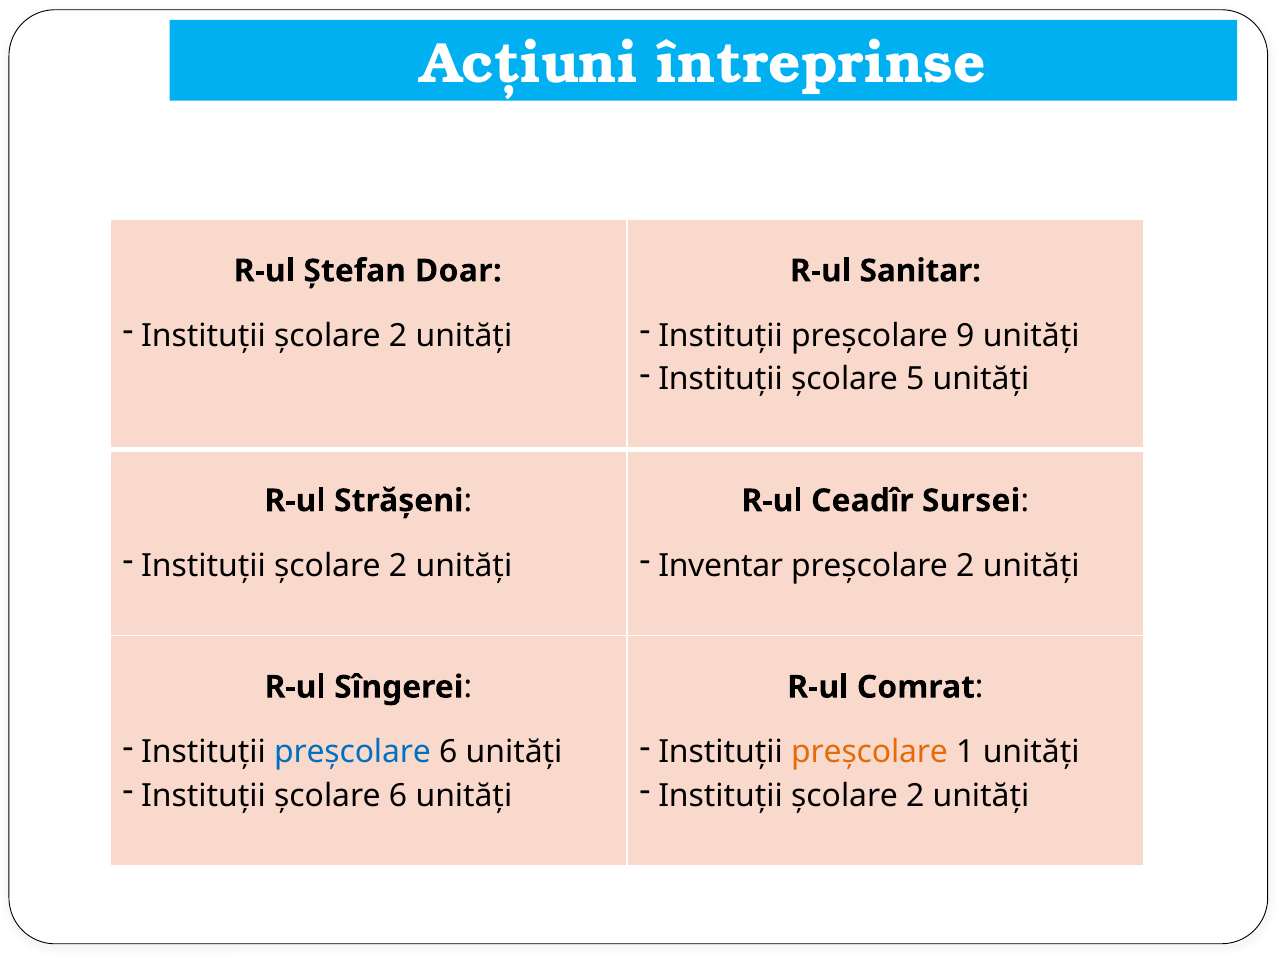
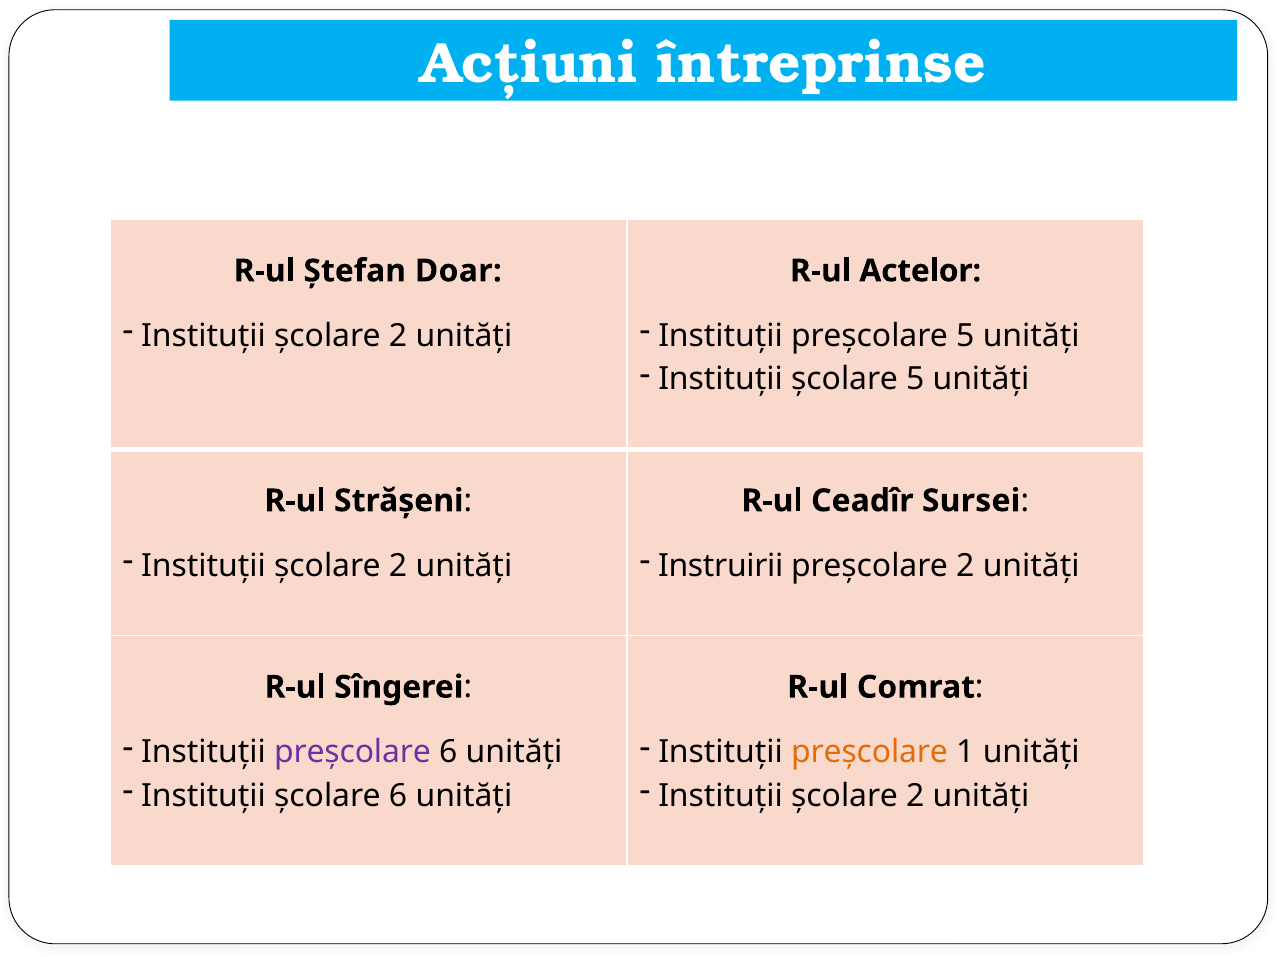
Sanitar: Sanitar -> Actelor
preșcolare 9: 9 -> 5
Inventar: Inventar -> Instruirii
preșcolare at (352, 753) colour: blue -> purple
